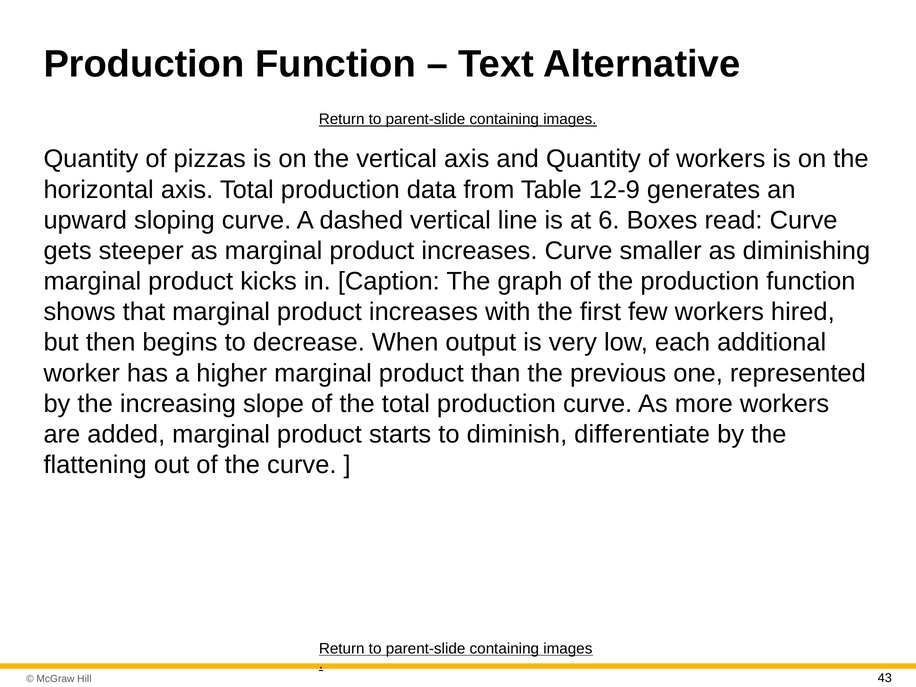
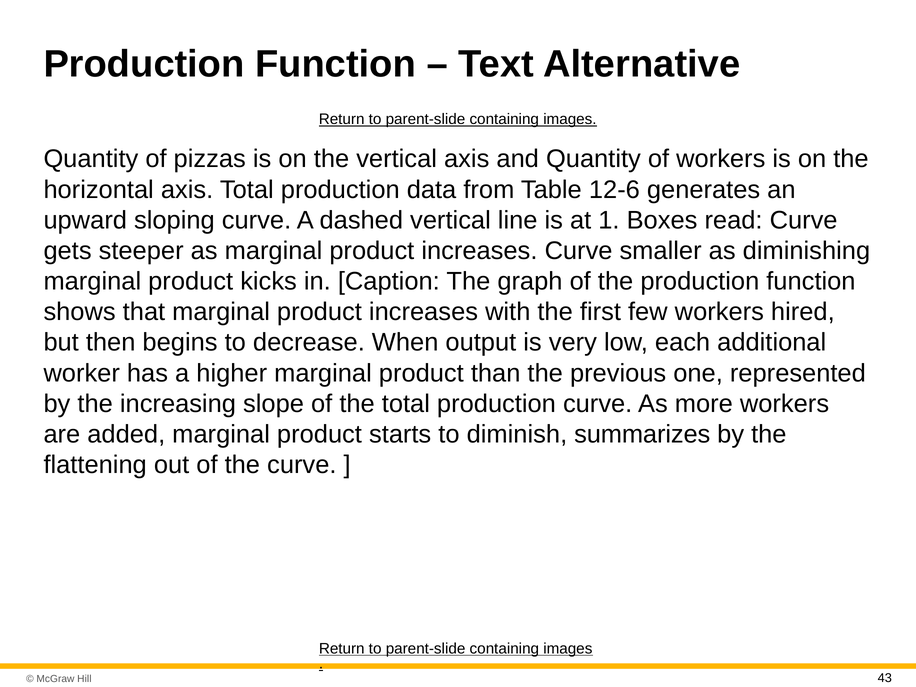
12-9: 12-9 -> 12-6
6: 6 -> 1
differentiate: differentiate -> summarizes
